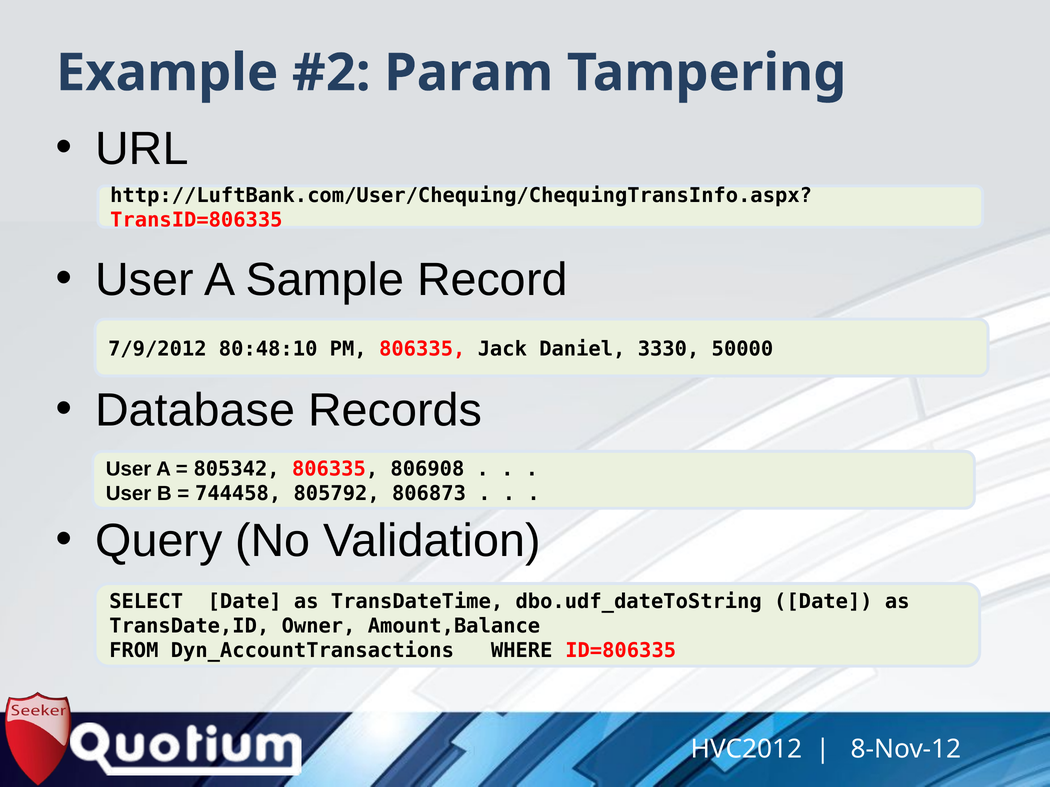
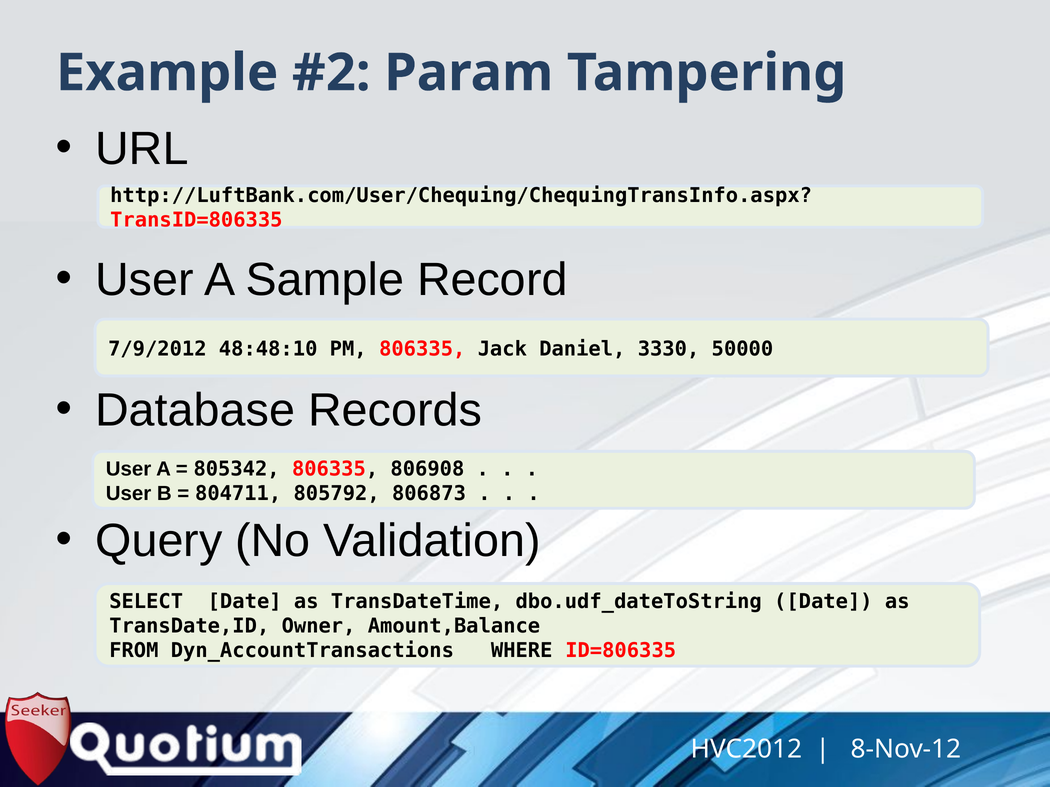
80:48:10: 80:48:10 -> 48:48:10
744458: 744458 -> 804711
